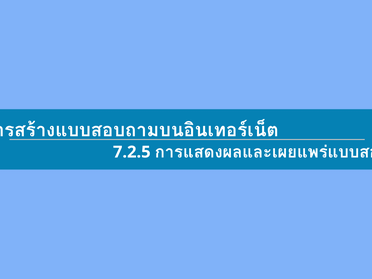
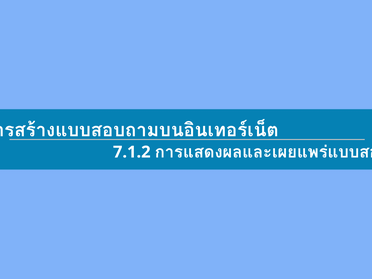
7.2.5: 7.2.5 -> 7.1.2
